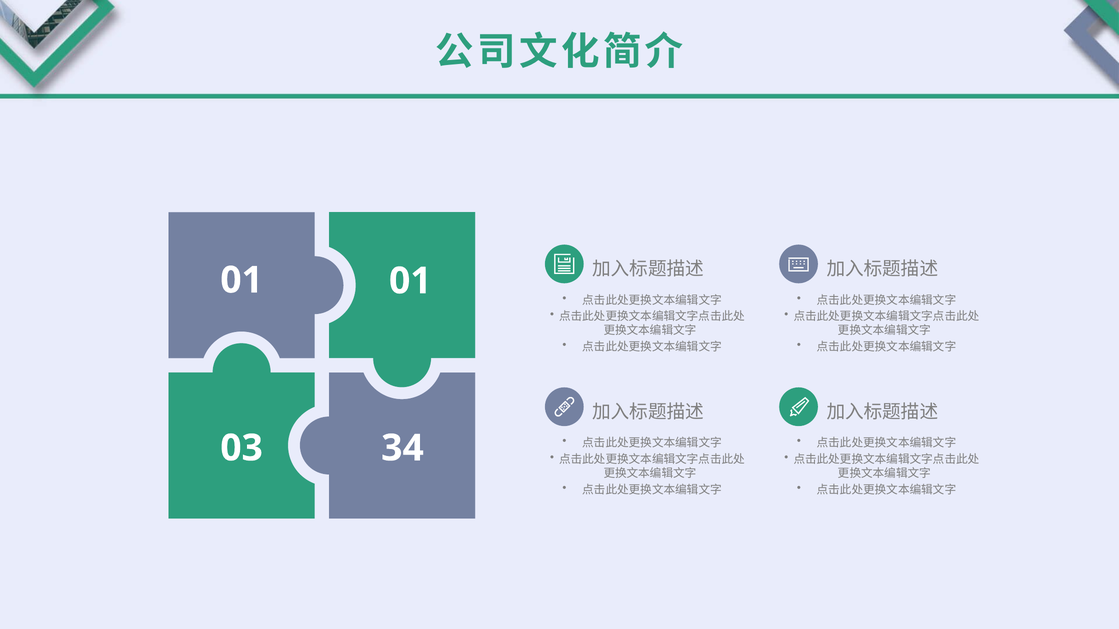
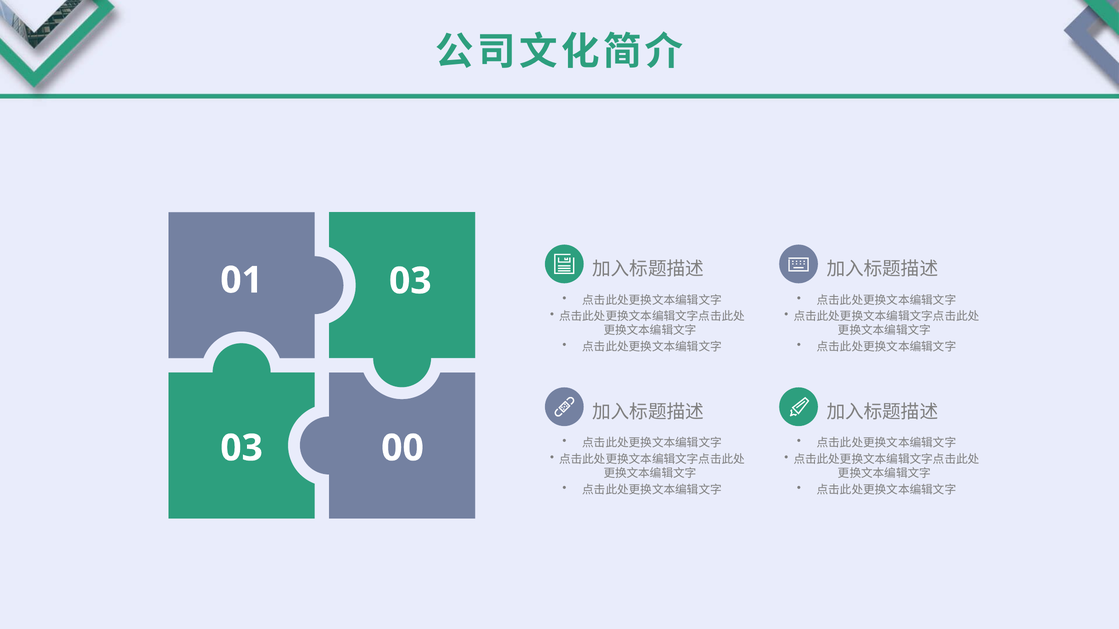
01 01: 01 -> 03
34: 34 -> 00
